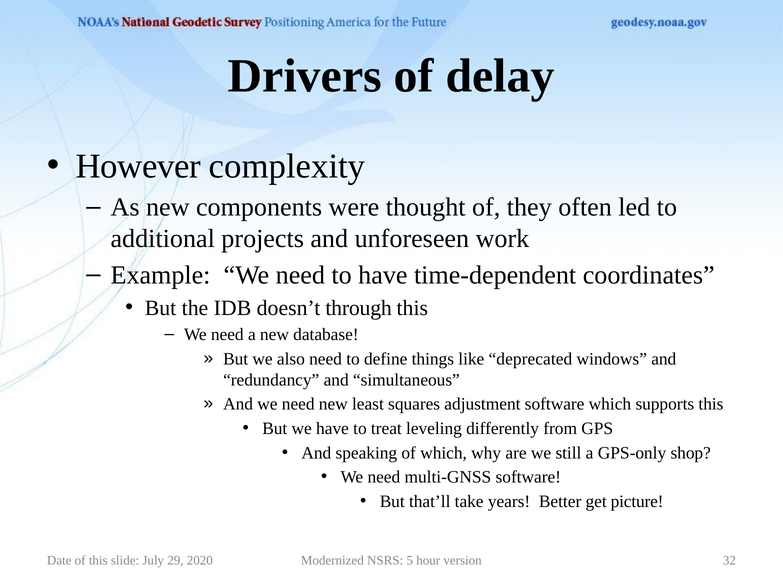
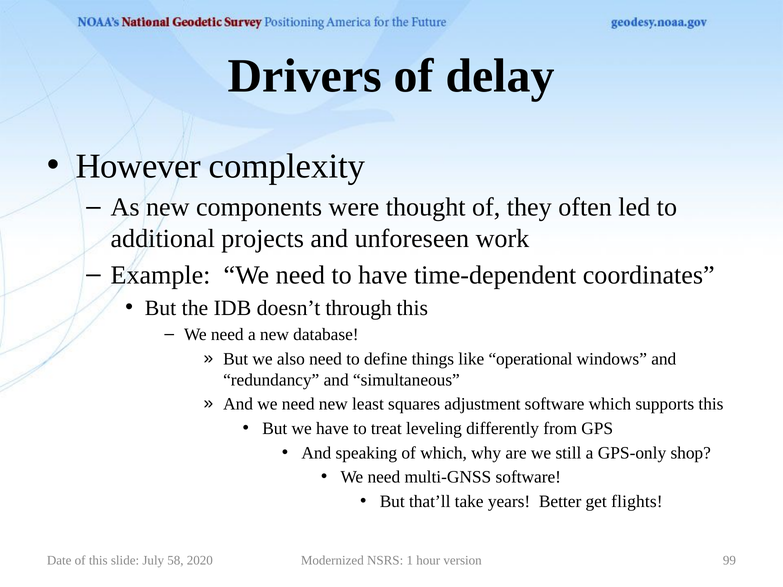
deprecated: deprecated -> operational
picture: picture -> flights
29: 29 -> 58
5: 5 -> 1
32: 32 -> 99
